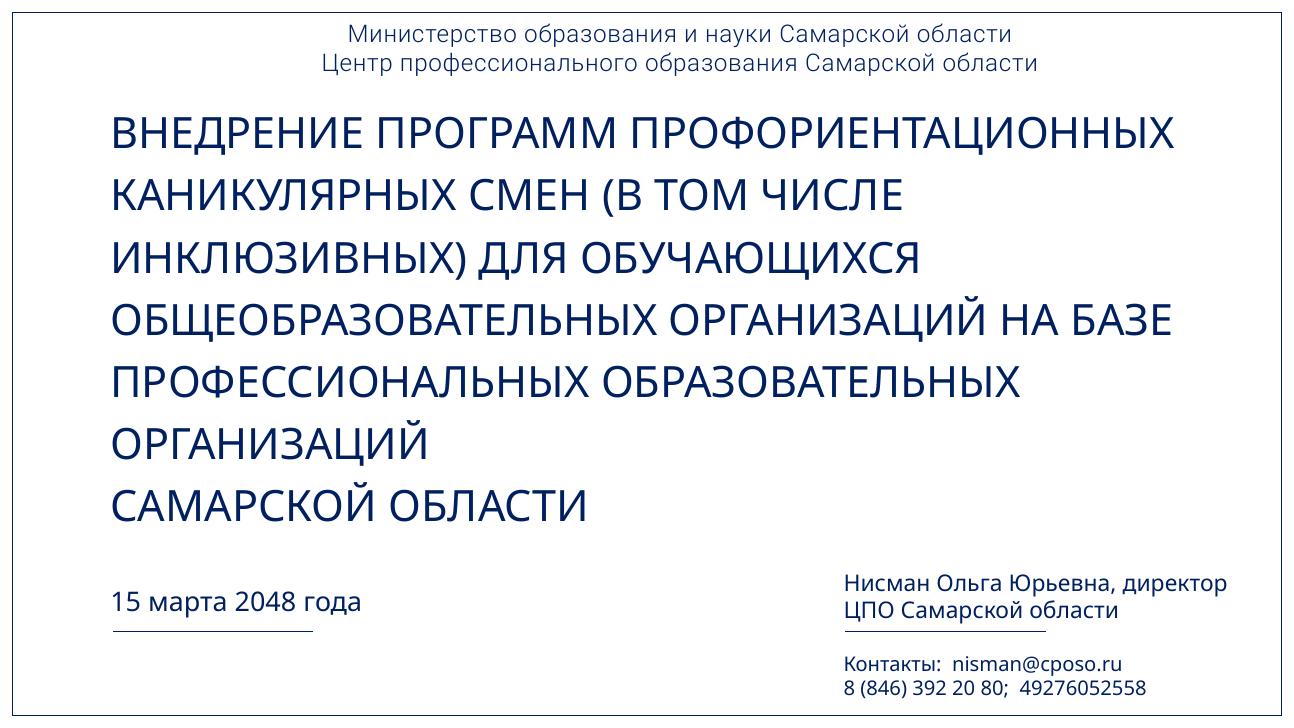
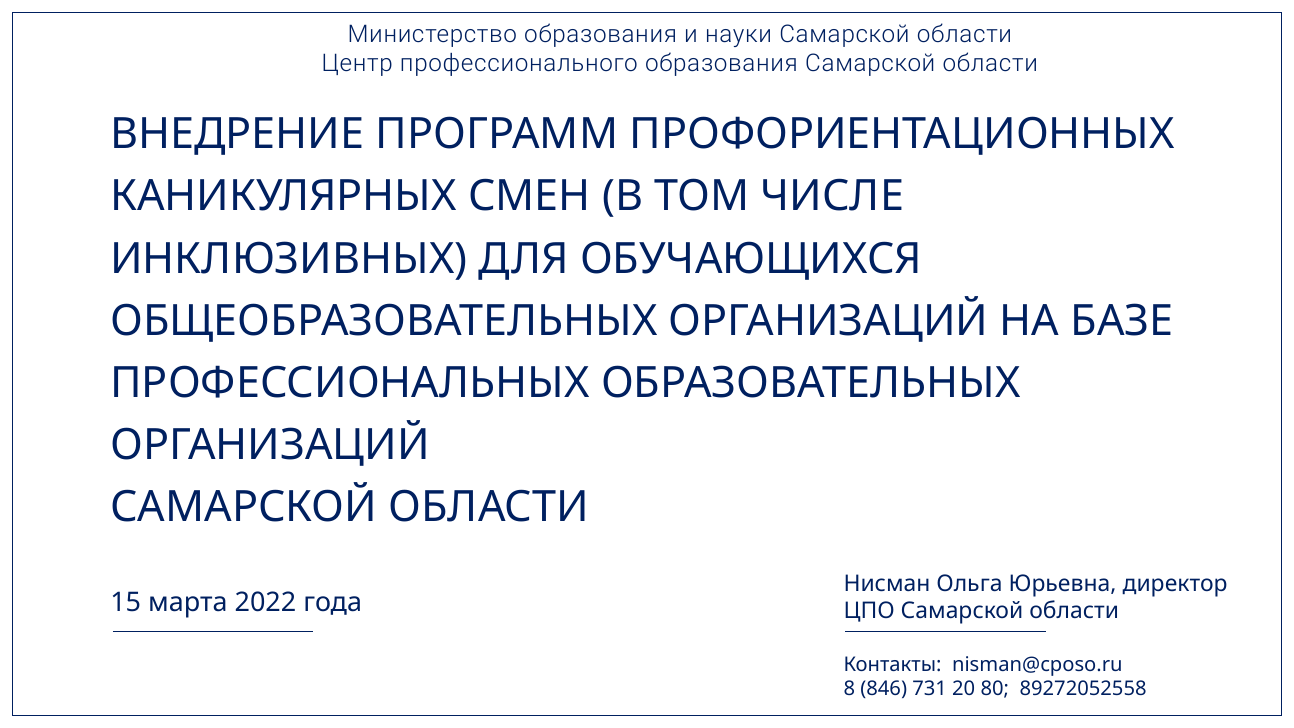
2048: 2048 -> 2022
392: 392 -> 731
49276052558: 49276052558 -> 89272052558
